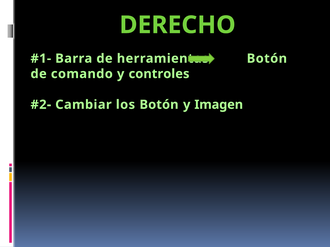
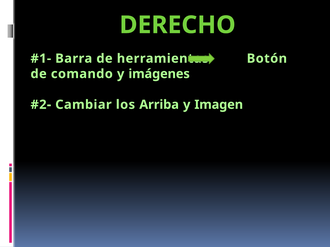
controles: controles -> imágenes
los Botón: Botón -> Arriba
